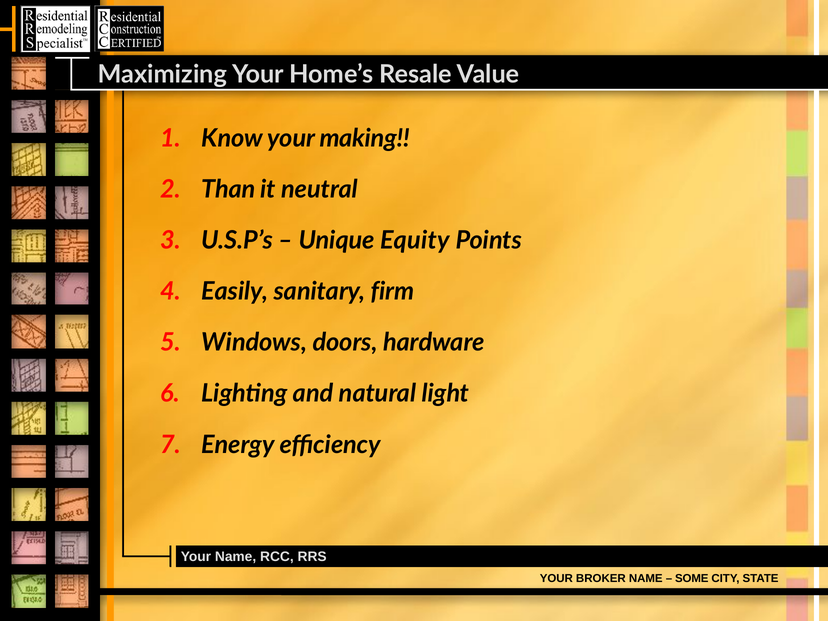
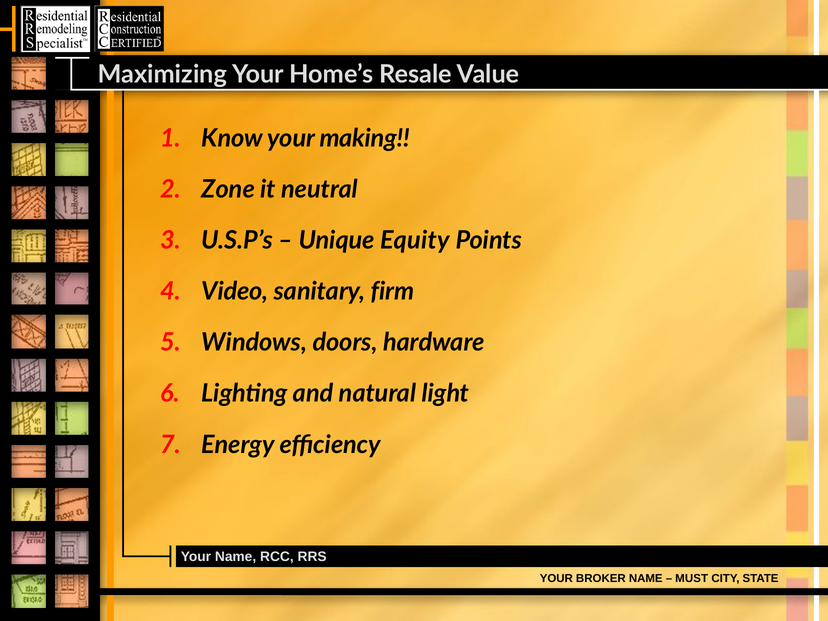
Than: Than -> Zone
Easily: Easily -> Video
SOME: SOME -> MUST
